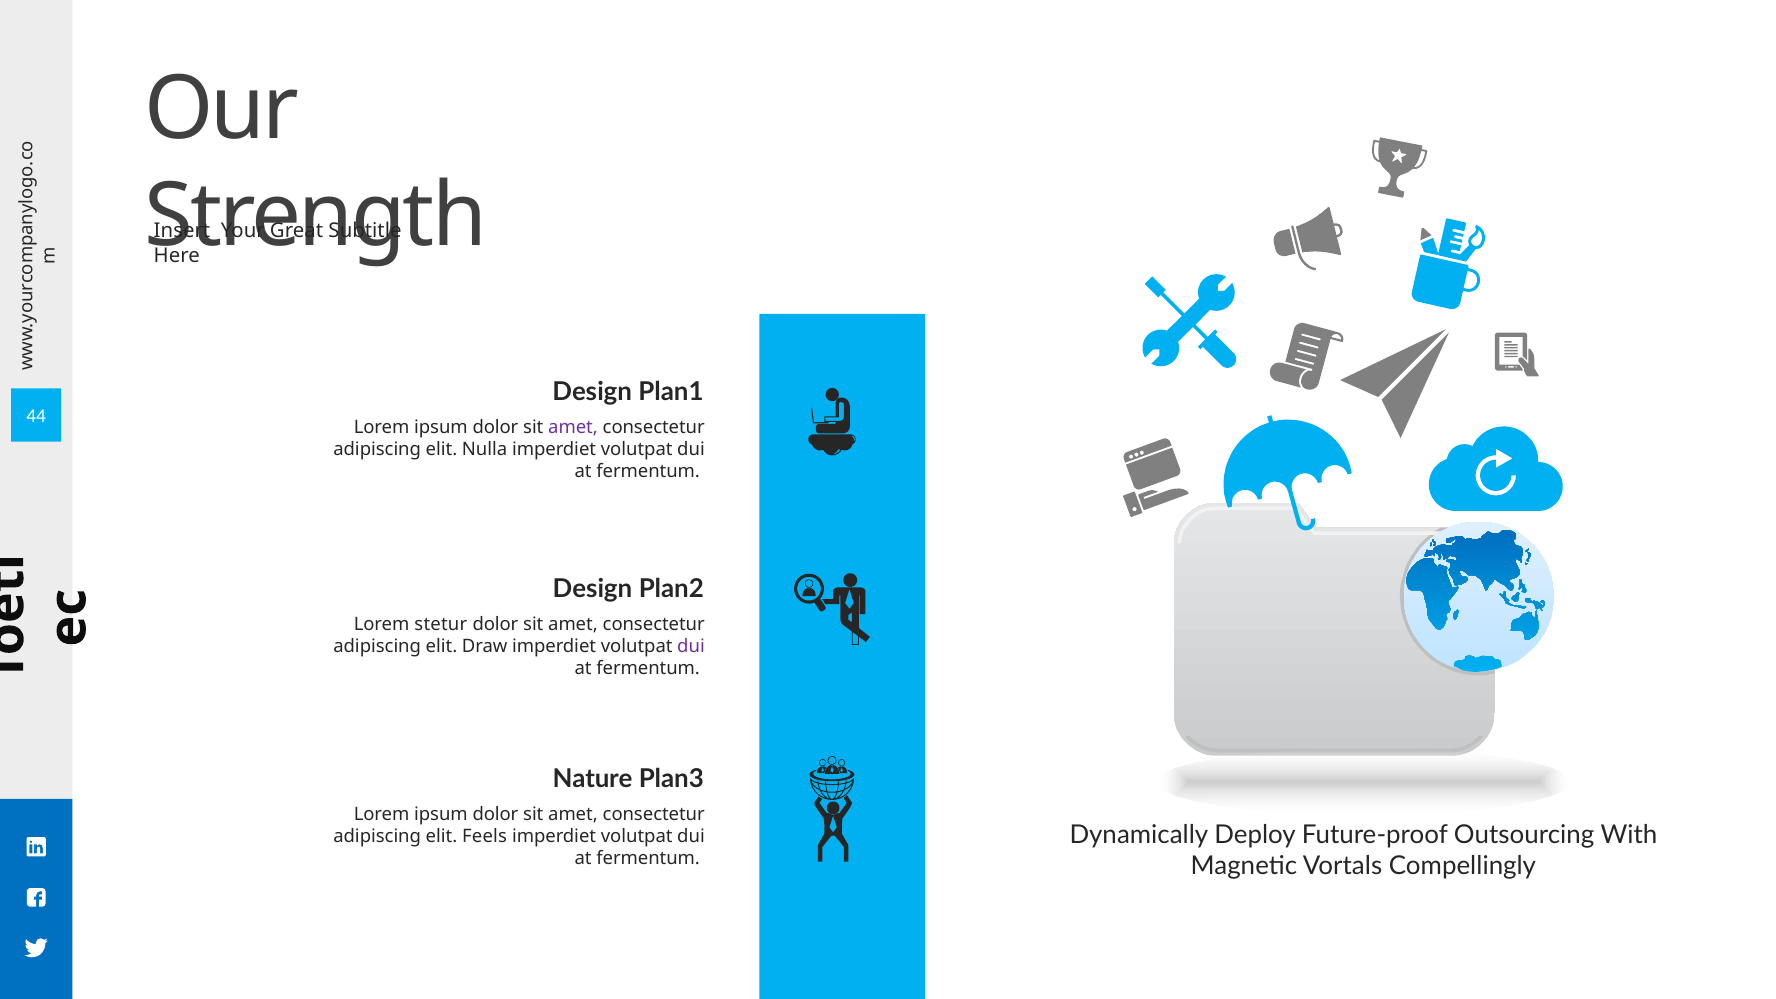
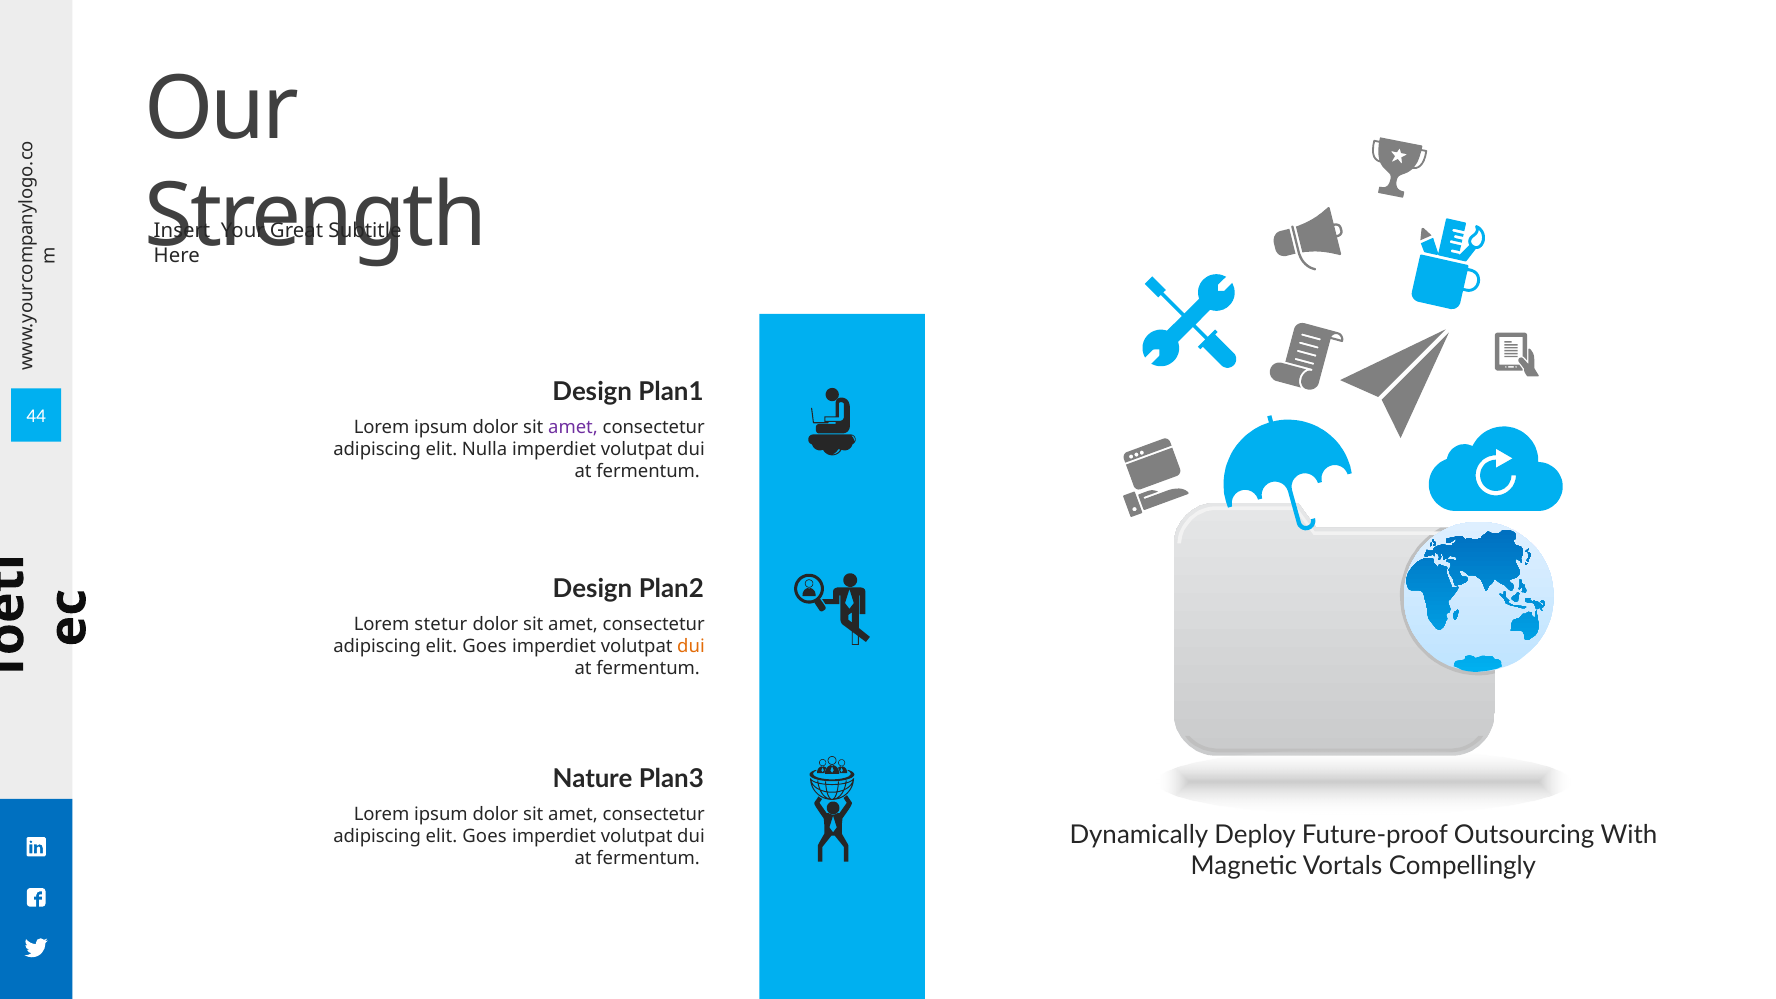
Draw at (485, 646): Draw -> Goes
dui at (691, 646) colour: purple -> orange
Feels at (485, 836): Feels -> Goes
